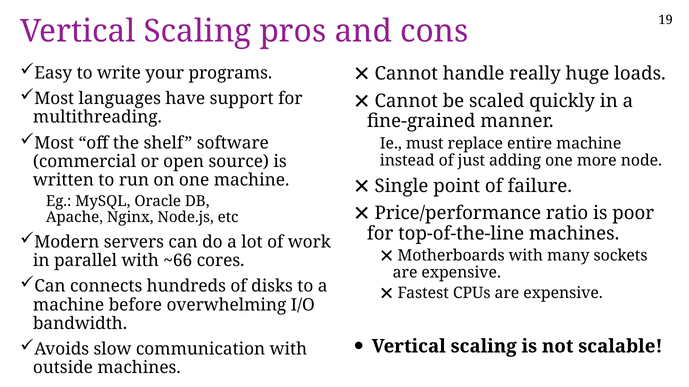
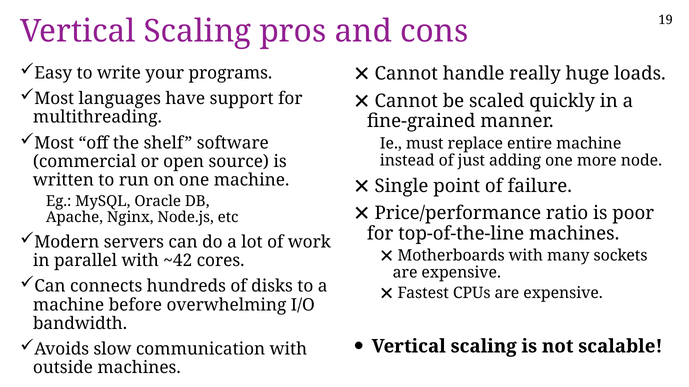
~66: ~66 -> ~42
